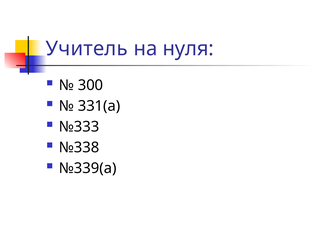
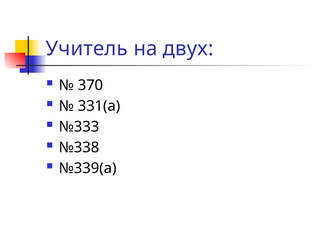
нуля: нуля -> двух
300: 300 -> 370
